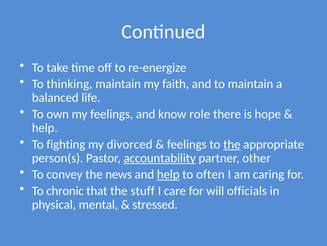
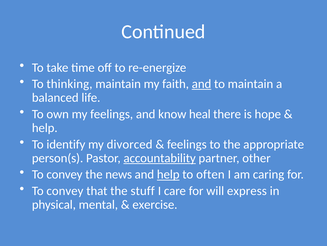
and at (202, 84) underline: none -> present
role: role -> heal
fighting: fighting -> identify
the at (232, 144) underline: present -> none
chronic at (65, 190): chronic -> convey
officials: officials -> express
stressed: stressed -> exercise
